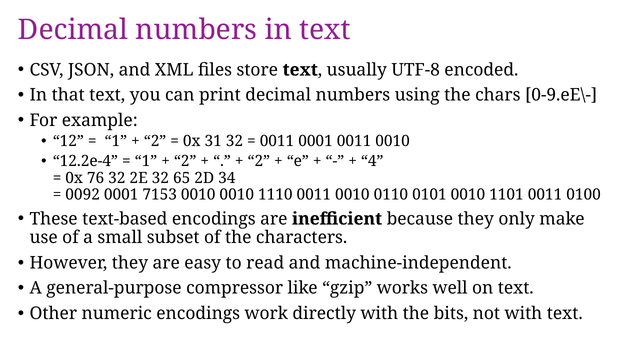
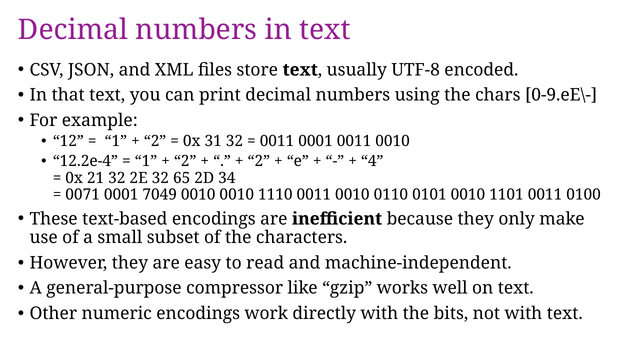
76: 76 -> 21
0092: 0092 -> 0071
7153: 7153 -> 7049
